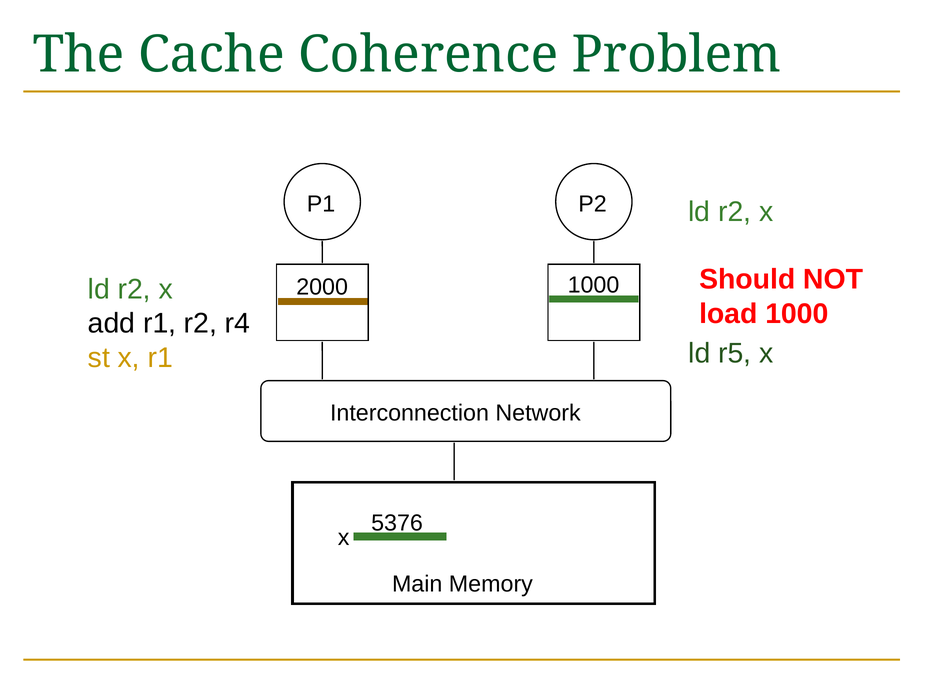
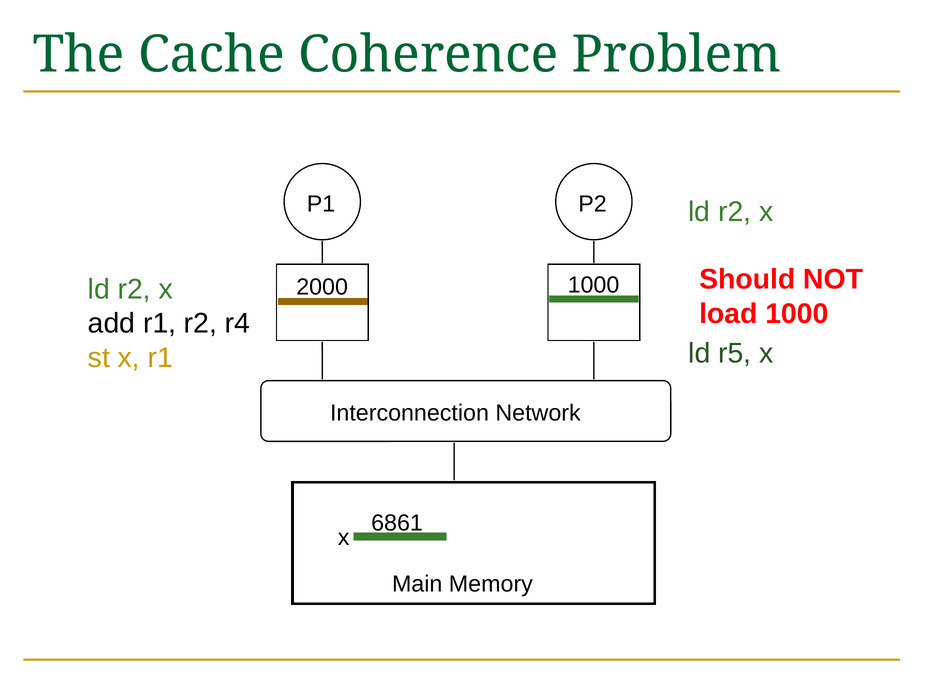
5376: 5376 -> 6861
